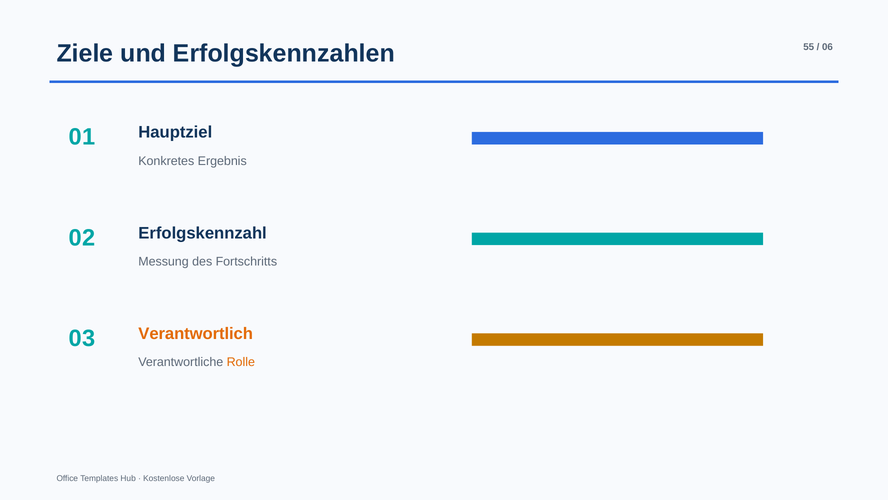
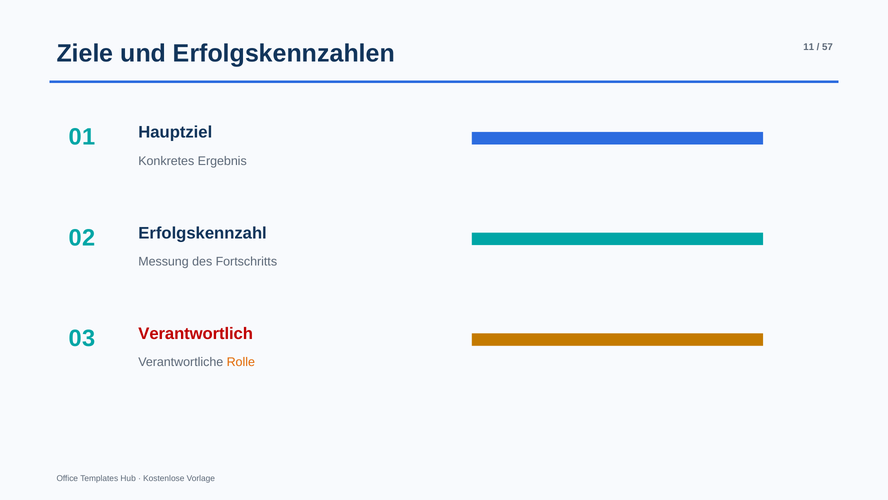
55: 55 -> 11
06: 06 -> 57
Verantwortlich colour: orange -> red
